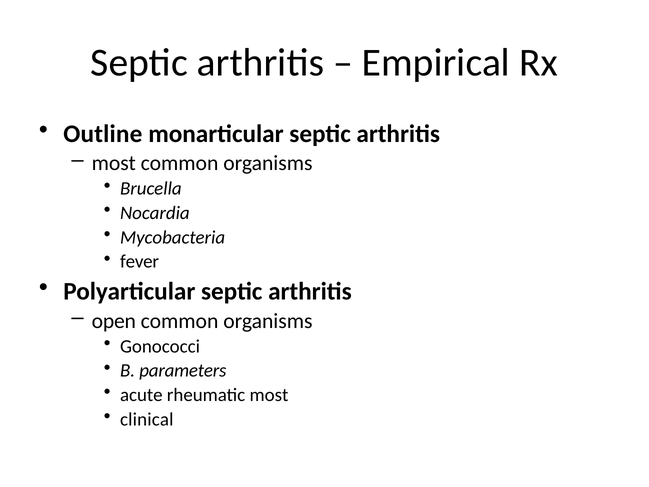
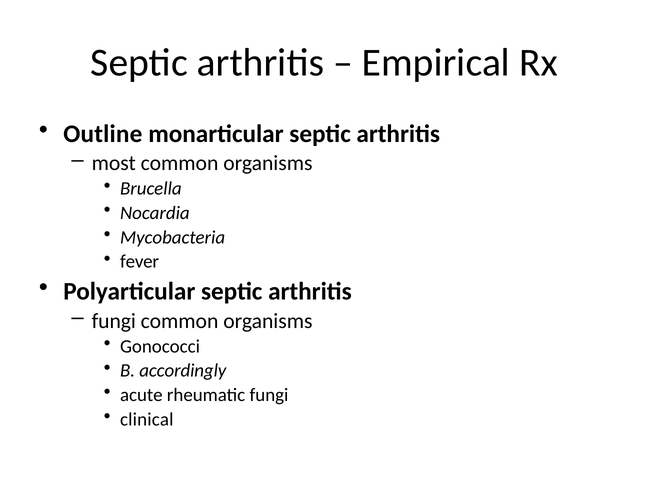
open at (114, 321): open -> fungi
parameters: parameters -> accordingly
rheumatic most: most -> fungi
